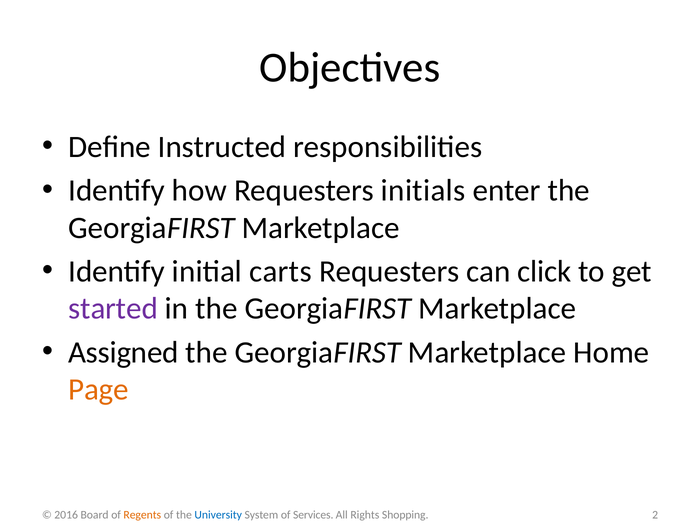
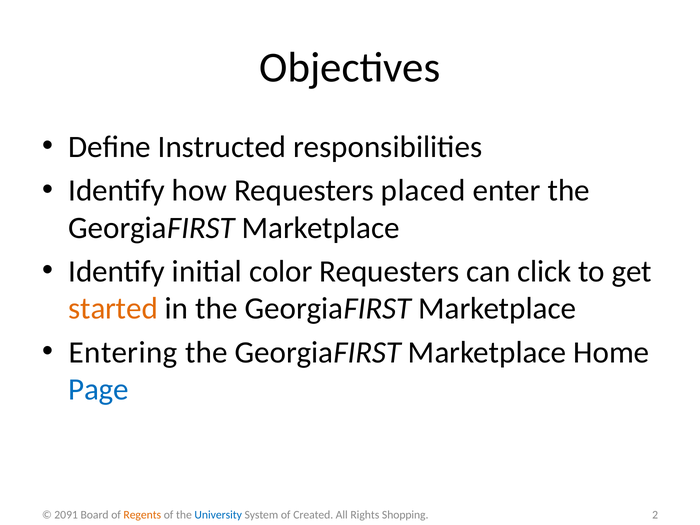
initials: initials -> placed
carts: carts -> color
started colour: purple -> orange
Assigned: Assigned -> Entering
Page colour: orange -> blue
2016: 2016 -> 2091
Services: Services -> Created
